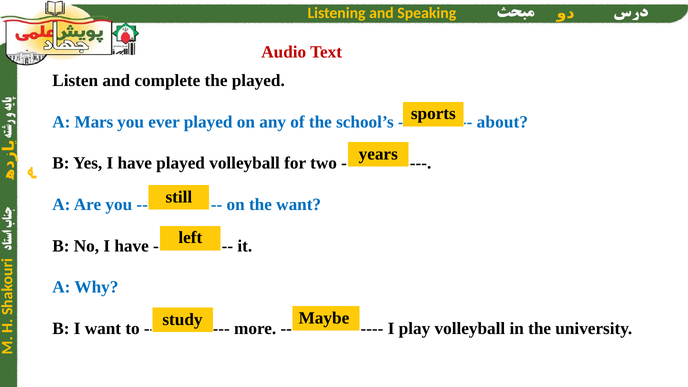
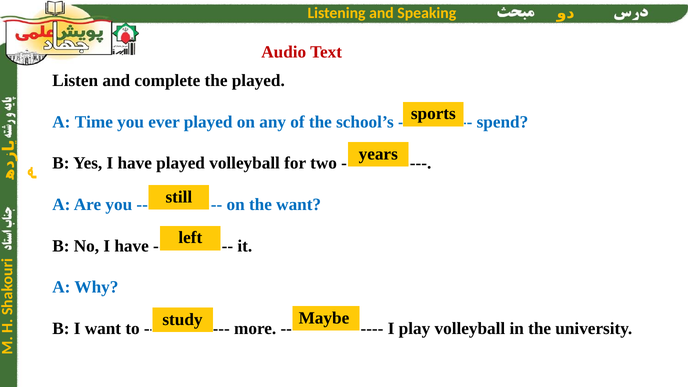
Mars: Mars -> Time
about: about -> spend
